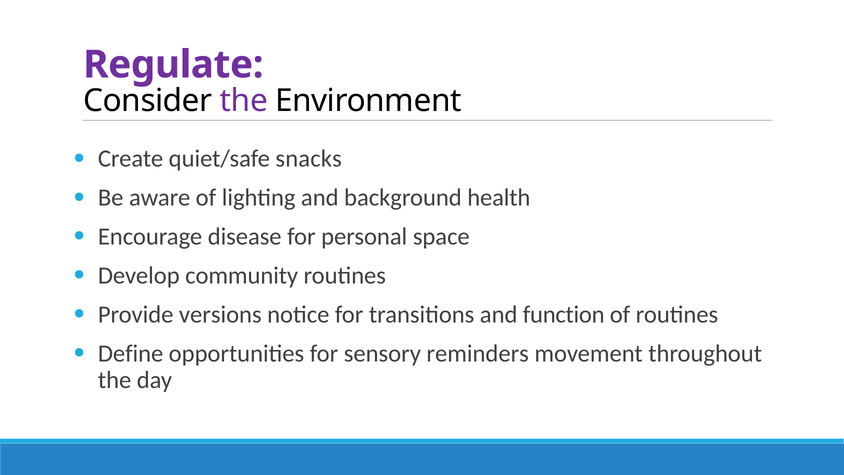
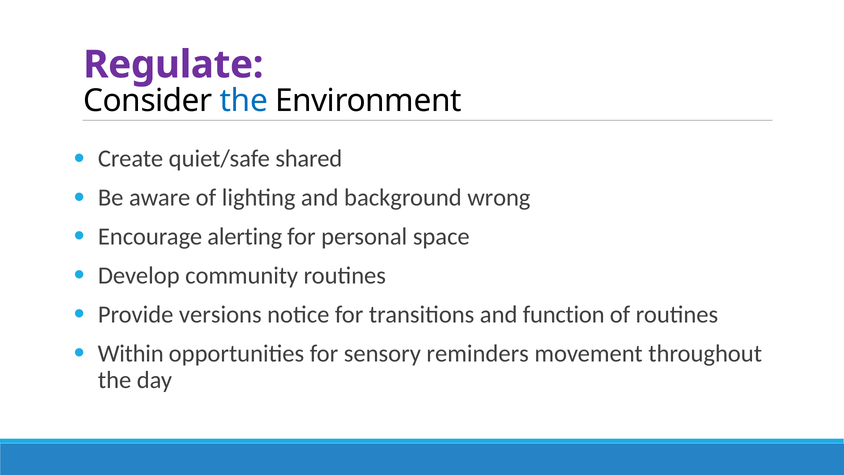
the at (244, 101) colour: purple -> blue
snacks: snacks -> shared
health: health -> wrong
disease: disease -> alerting
Define: Define -> Within
